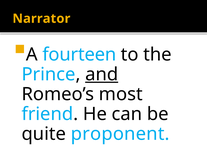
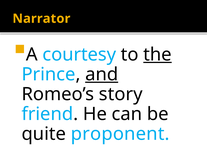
fourteen: fourteen -> courtesy
the underline: none -> present
most: most -> story
